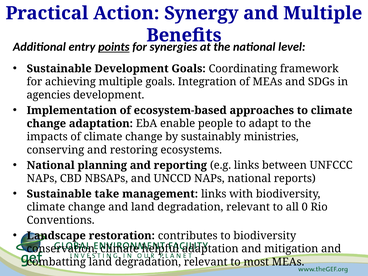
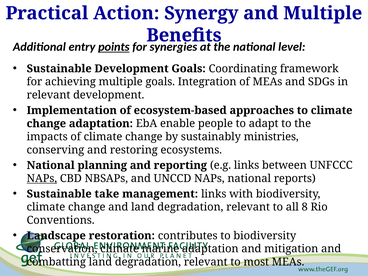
agencies at (49, 95): agencies -> relevant
NAPs at (42, 179) underline: none -> present
0: 0 -> 8
helpful: helpful -> marine
